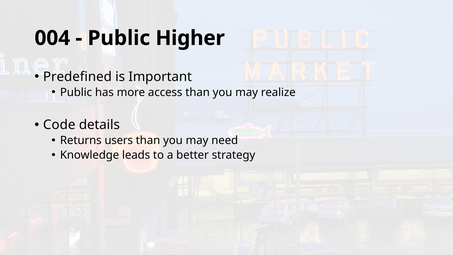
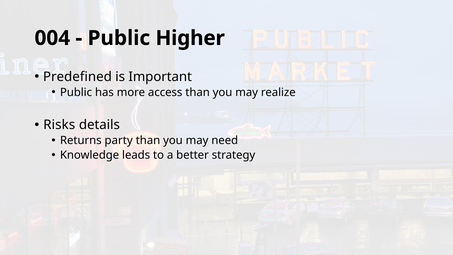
Code: Code -> Risks
users: users -> party
